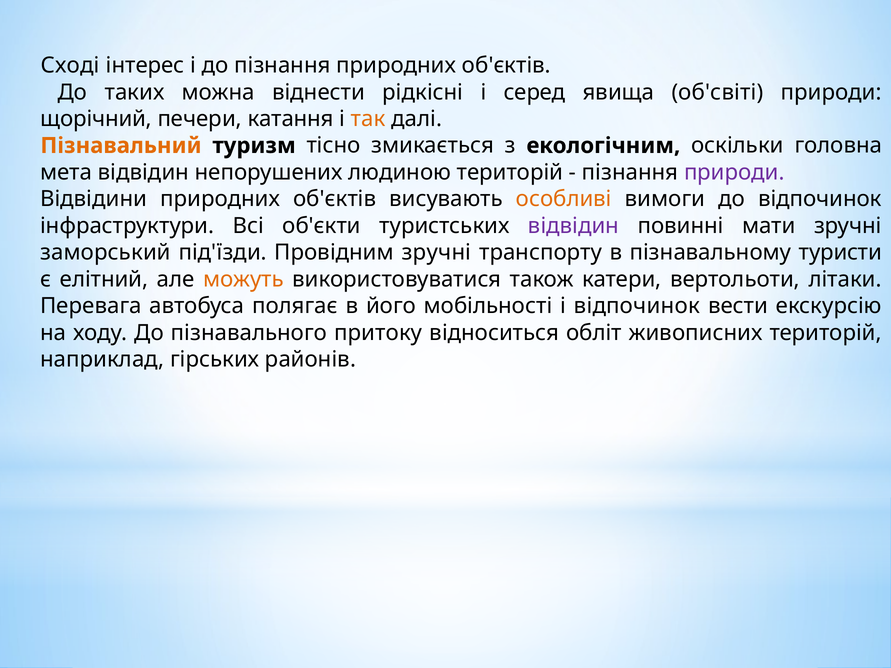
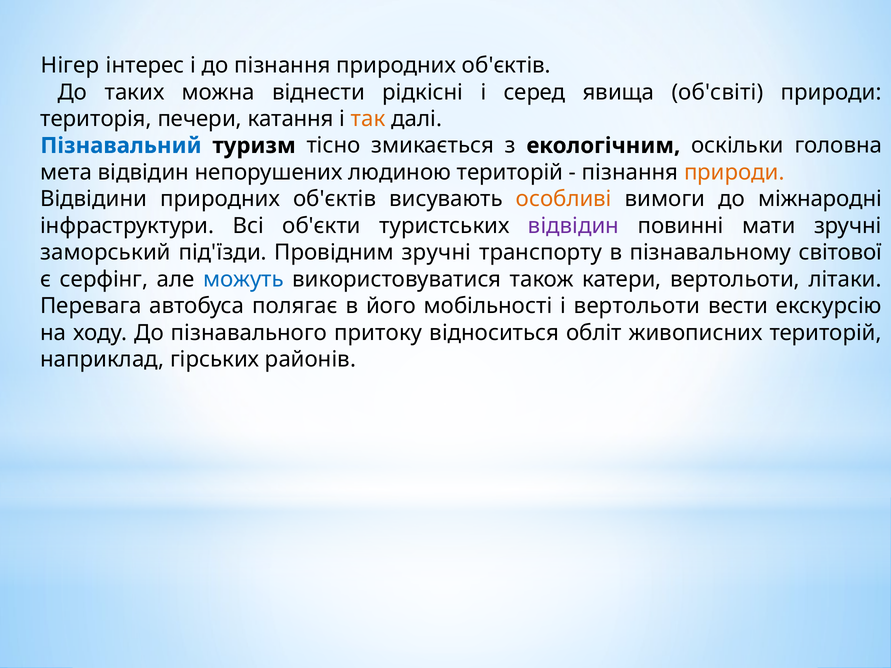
Сході: Сході -> Нігер
щорічний: щорічний -> територія
Пізнавальний colour: orange -> blue
природи at (734, 172) colour: purple -> orange
до відпочинок: відпочинок -> міжнародні
туристи: туристи -> світової
елітний: елітний -> серфінг
можуть colour: orange -> blue
і відпочинок: відпочинок -> вертольоти
